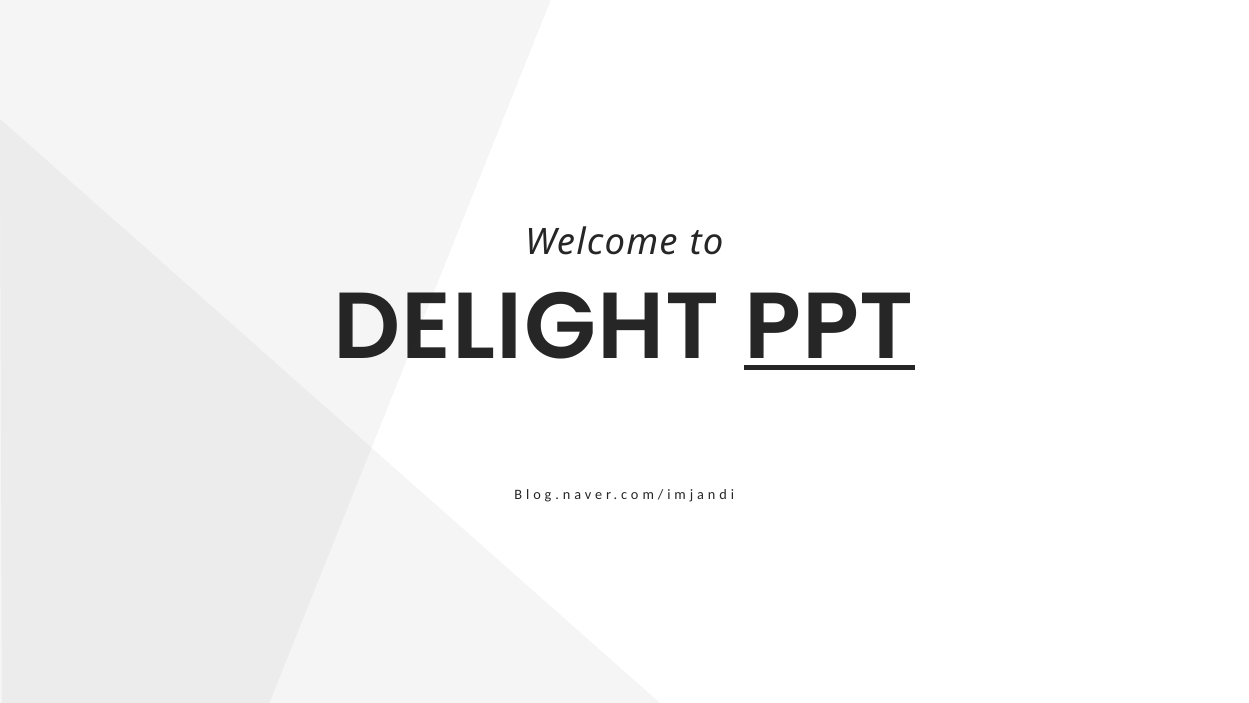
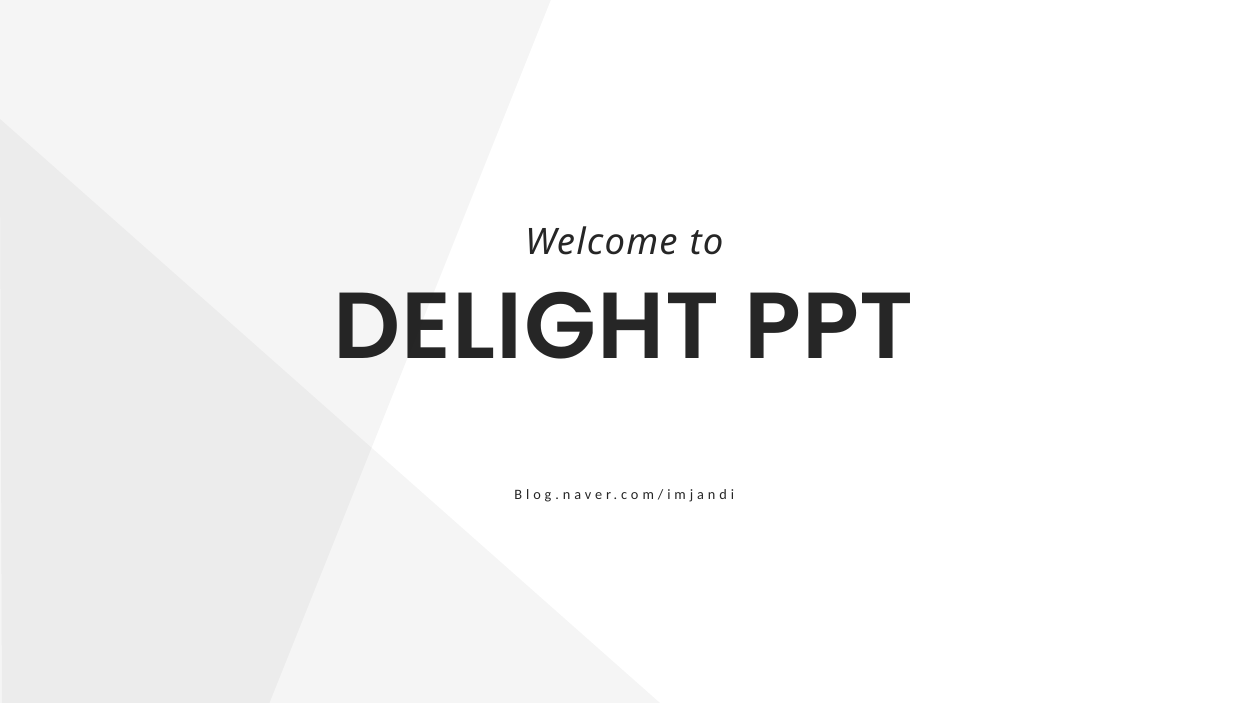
PPT underline: present -> none
